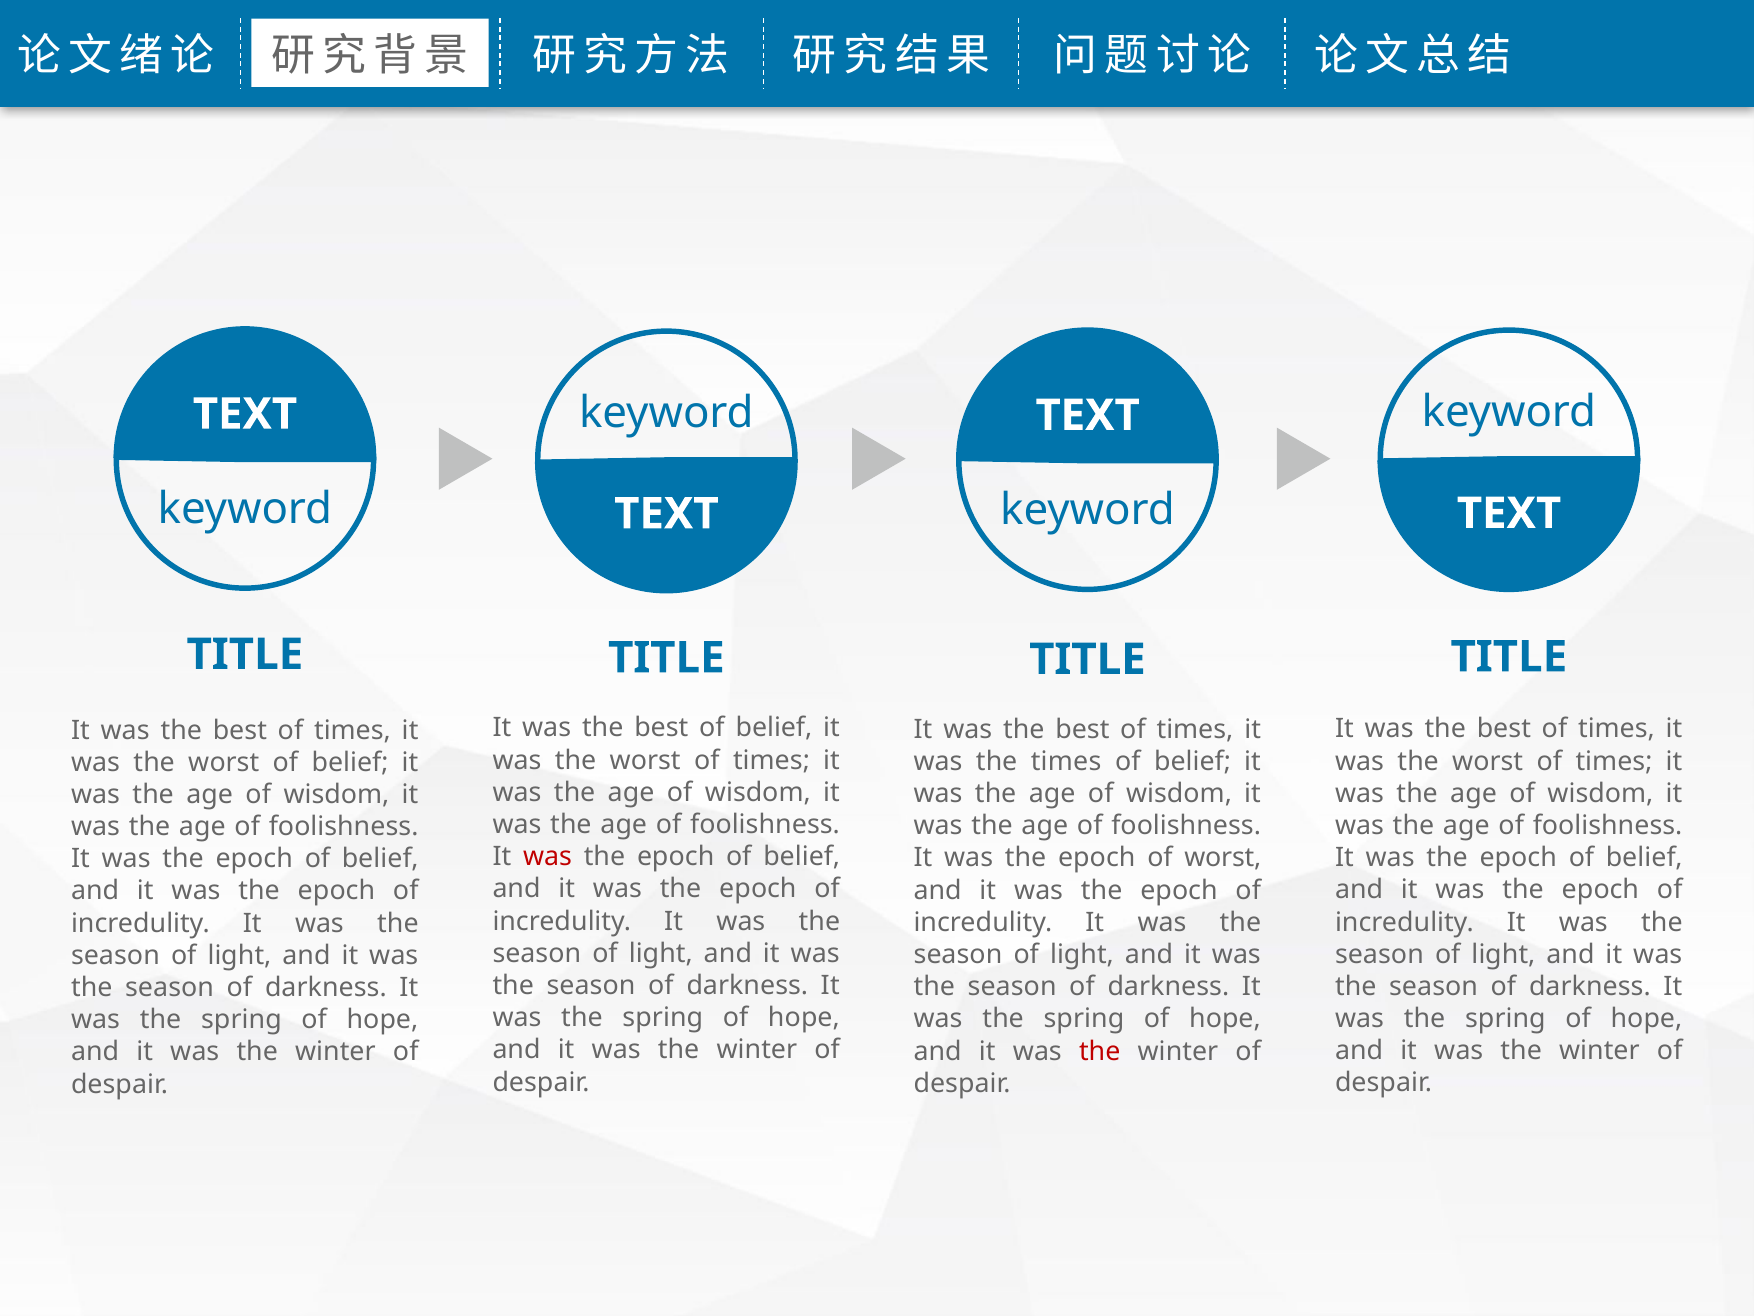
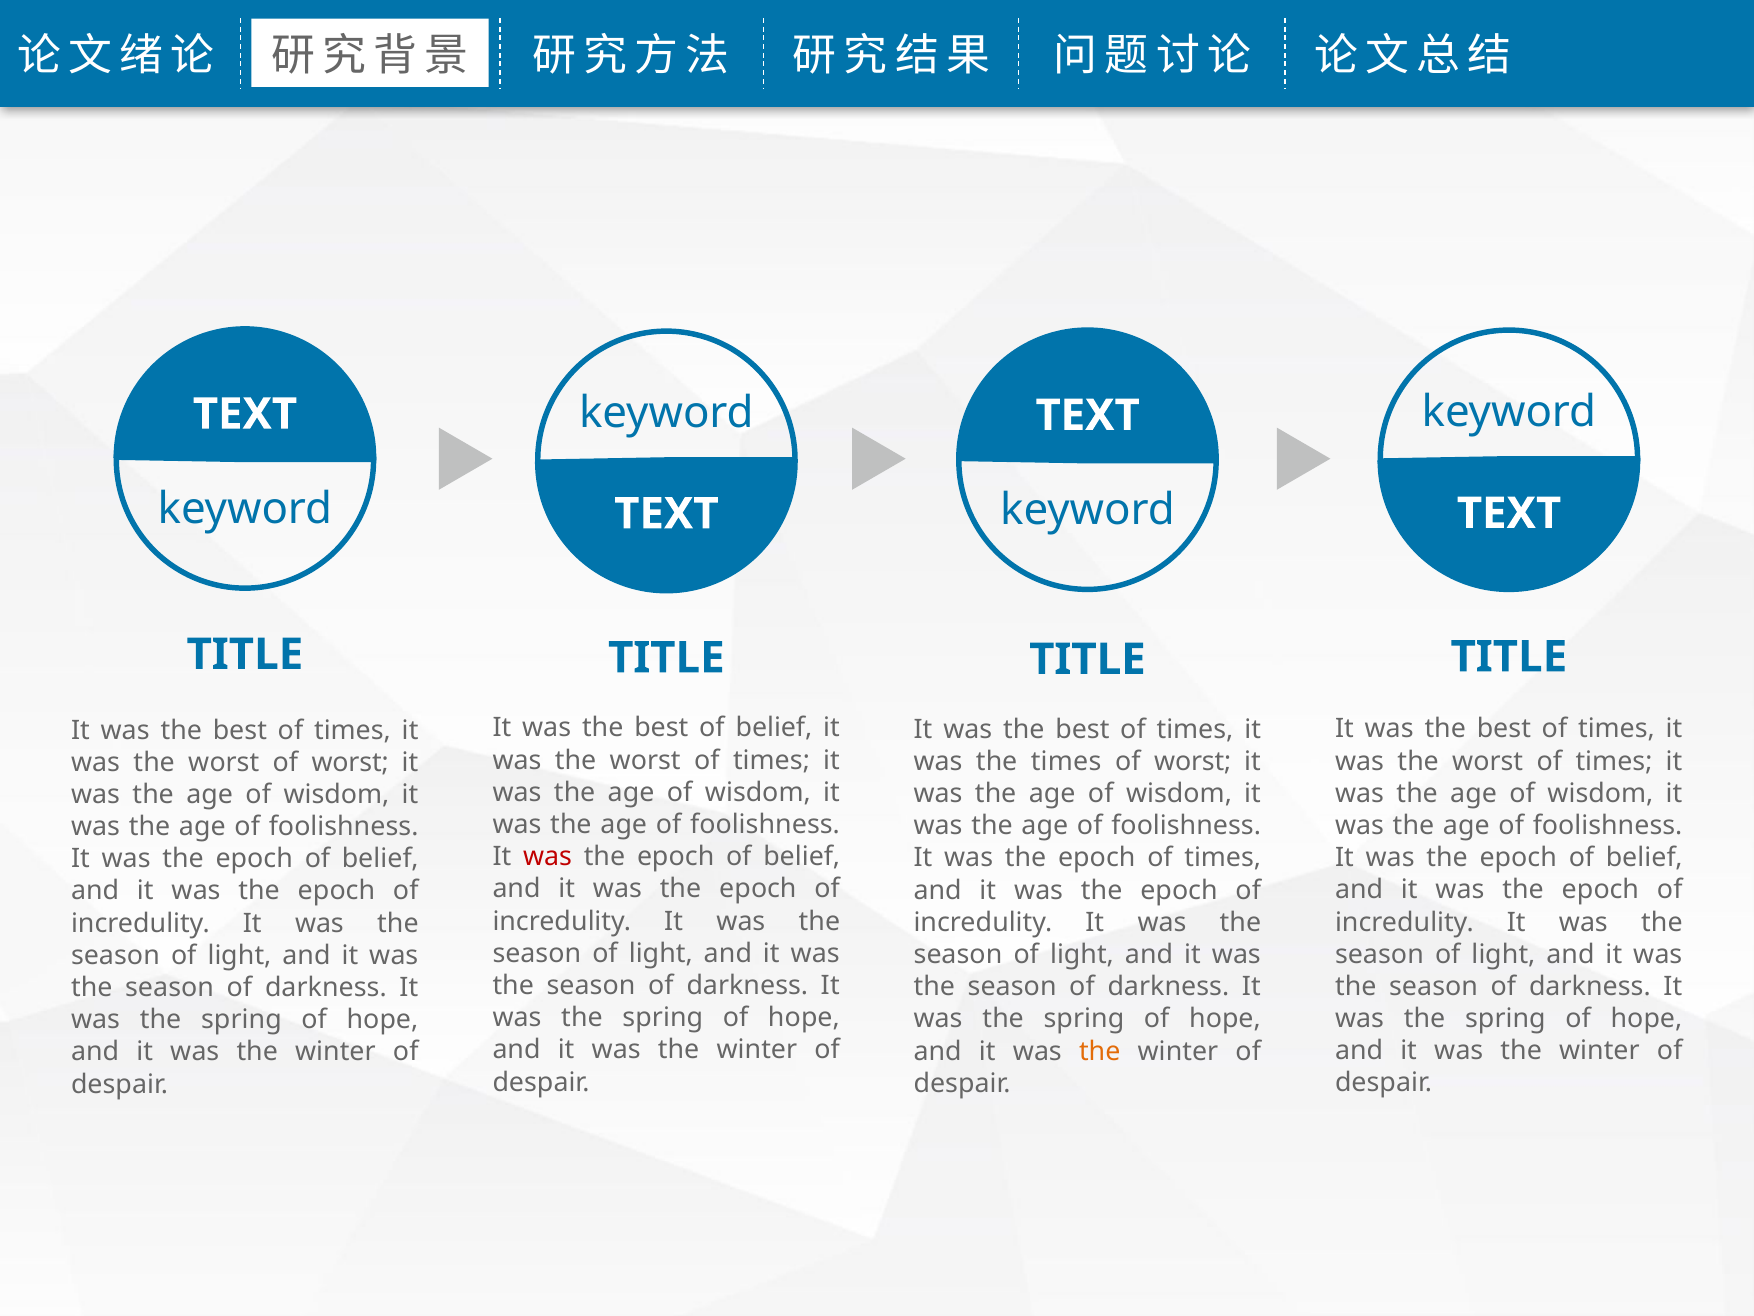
belief at (1193, 761): belief -> worst
worst of belief: belief -> worst
epoch of worst: worst -> times
the at (1100, 1051) colour: red -> orange
